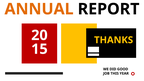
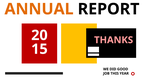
THANKS colour: yellow -> pink
